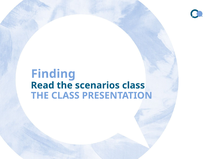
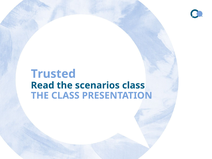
Finding: Finding -> Trusted
